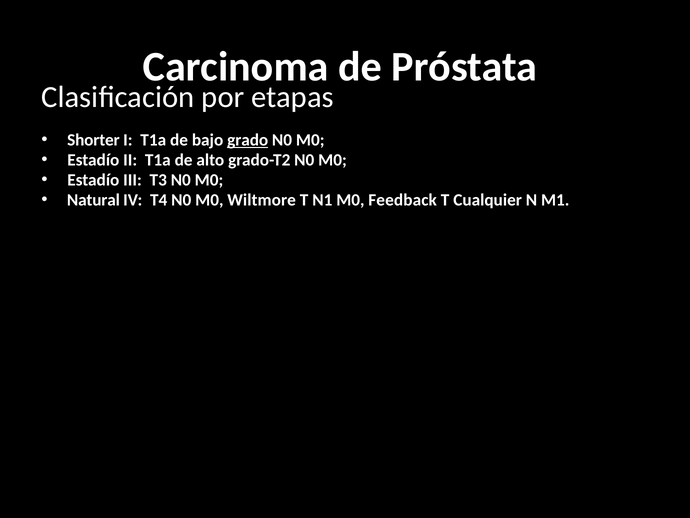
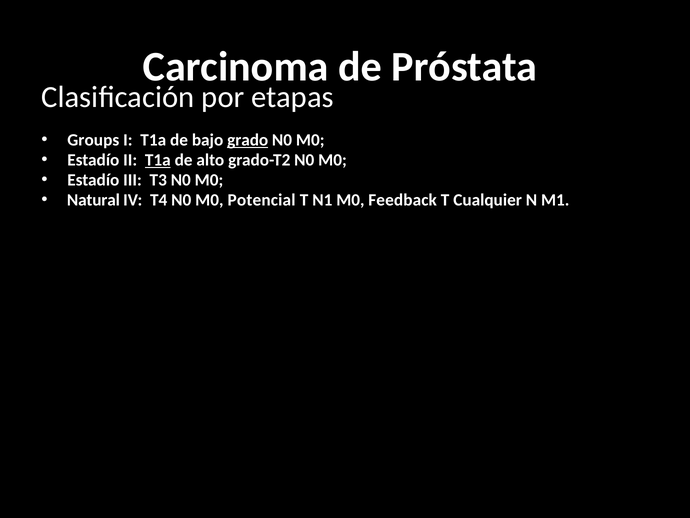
Shorter: Shorter -> Groups
T1a at (158, 160) underline: none -> present
Wiltmore: Wiltmore -> Potencial
